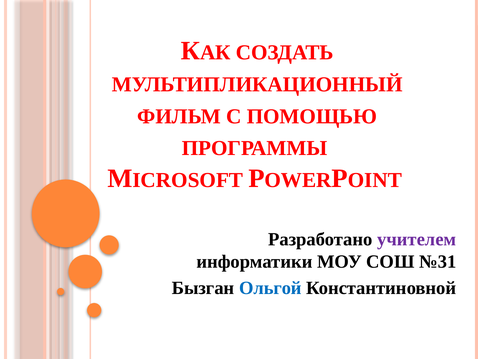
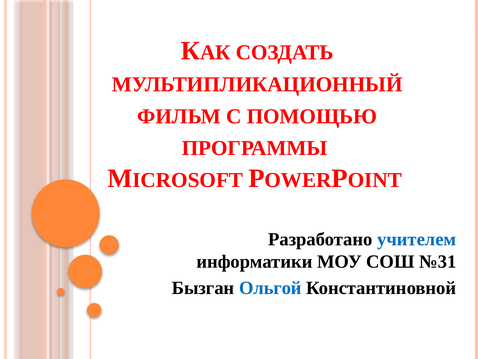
учителем colour: purple -> blue
